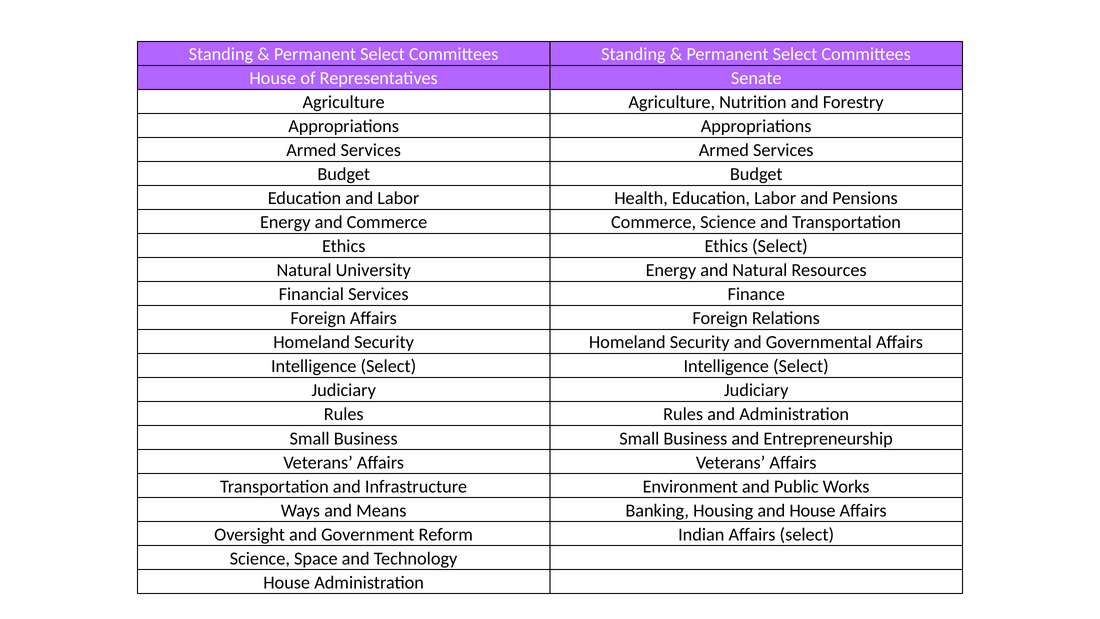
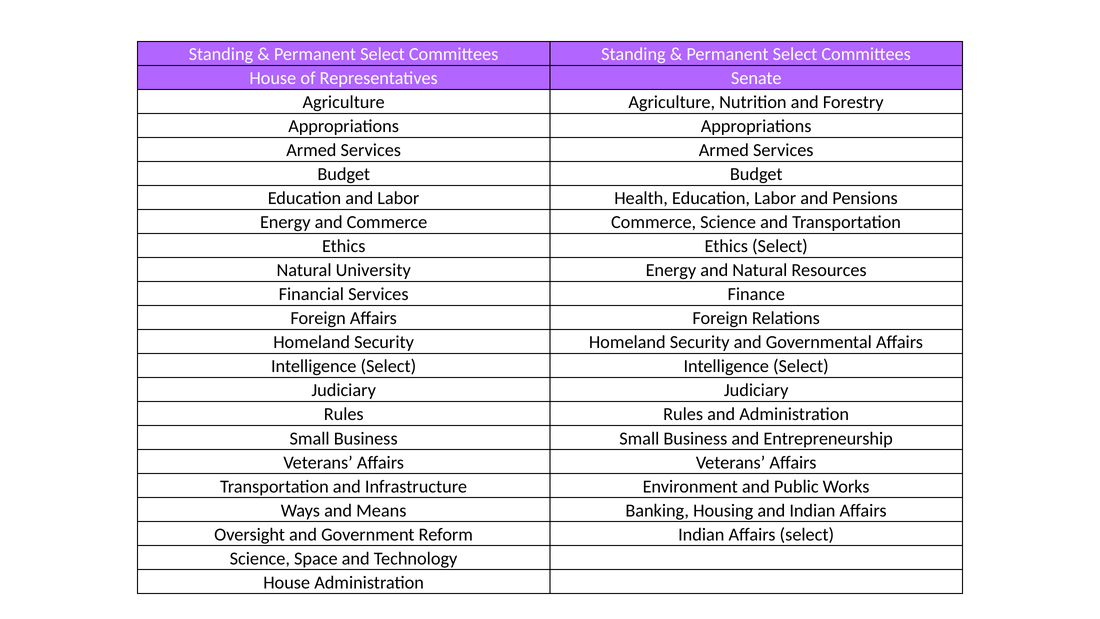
and House: House -> Indian
